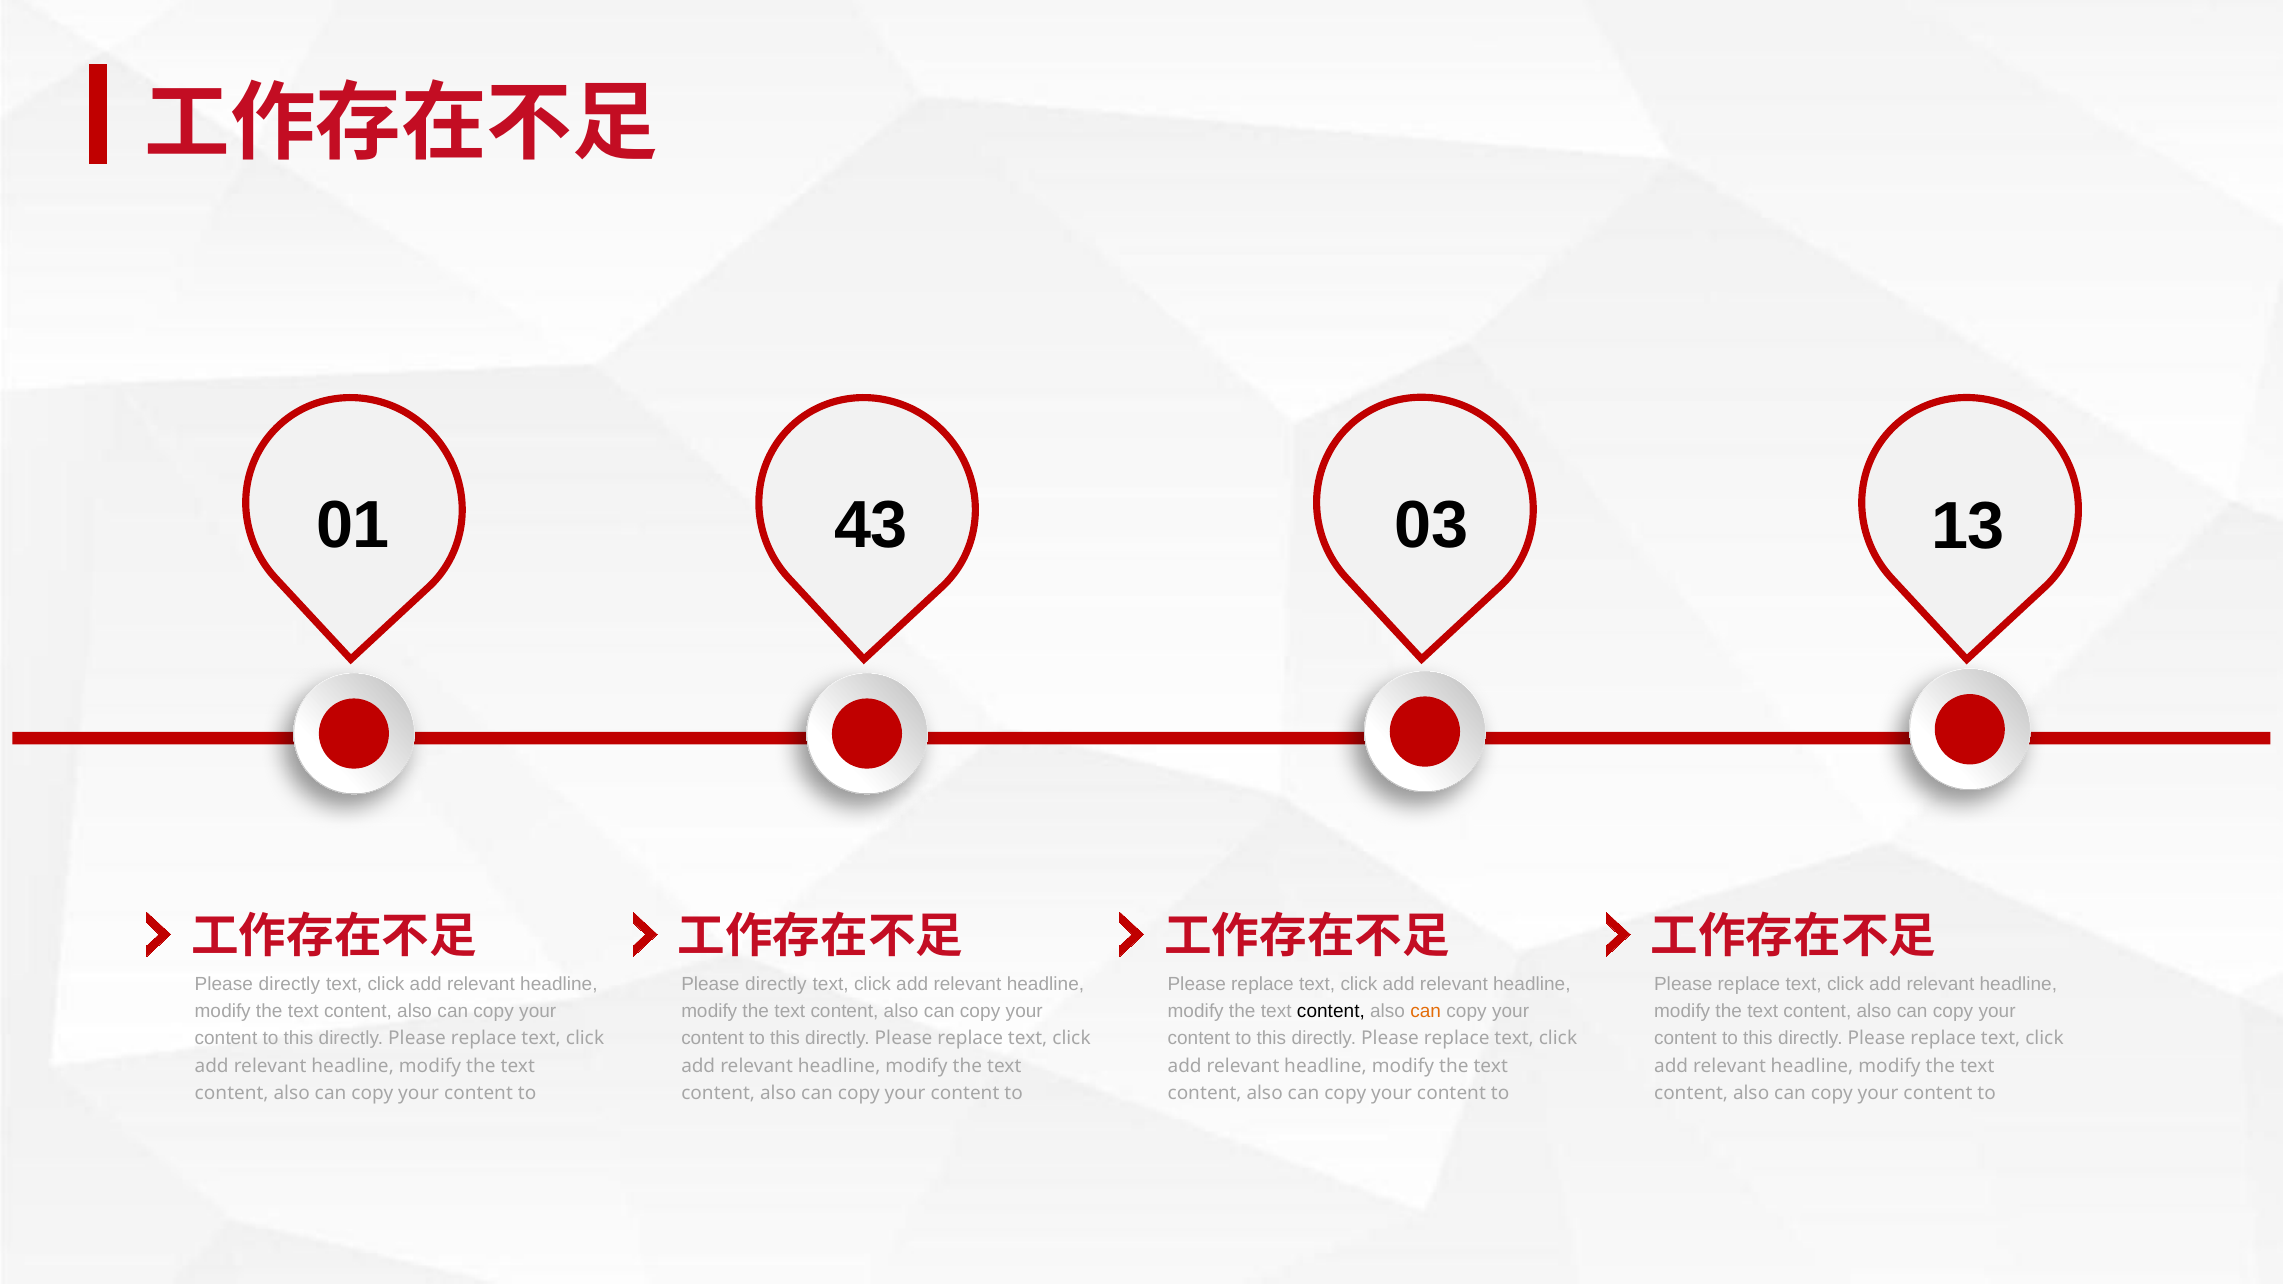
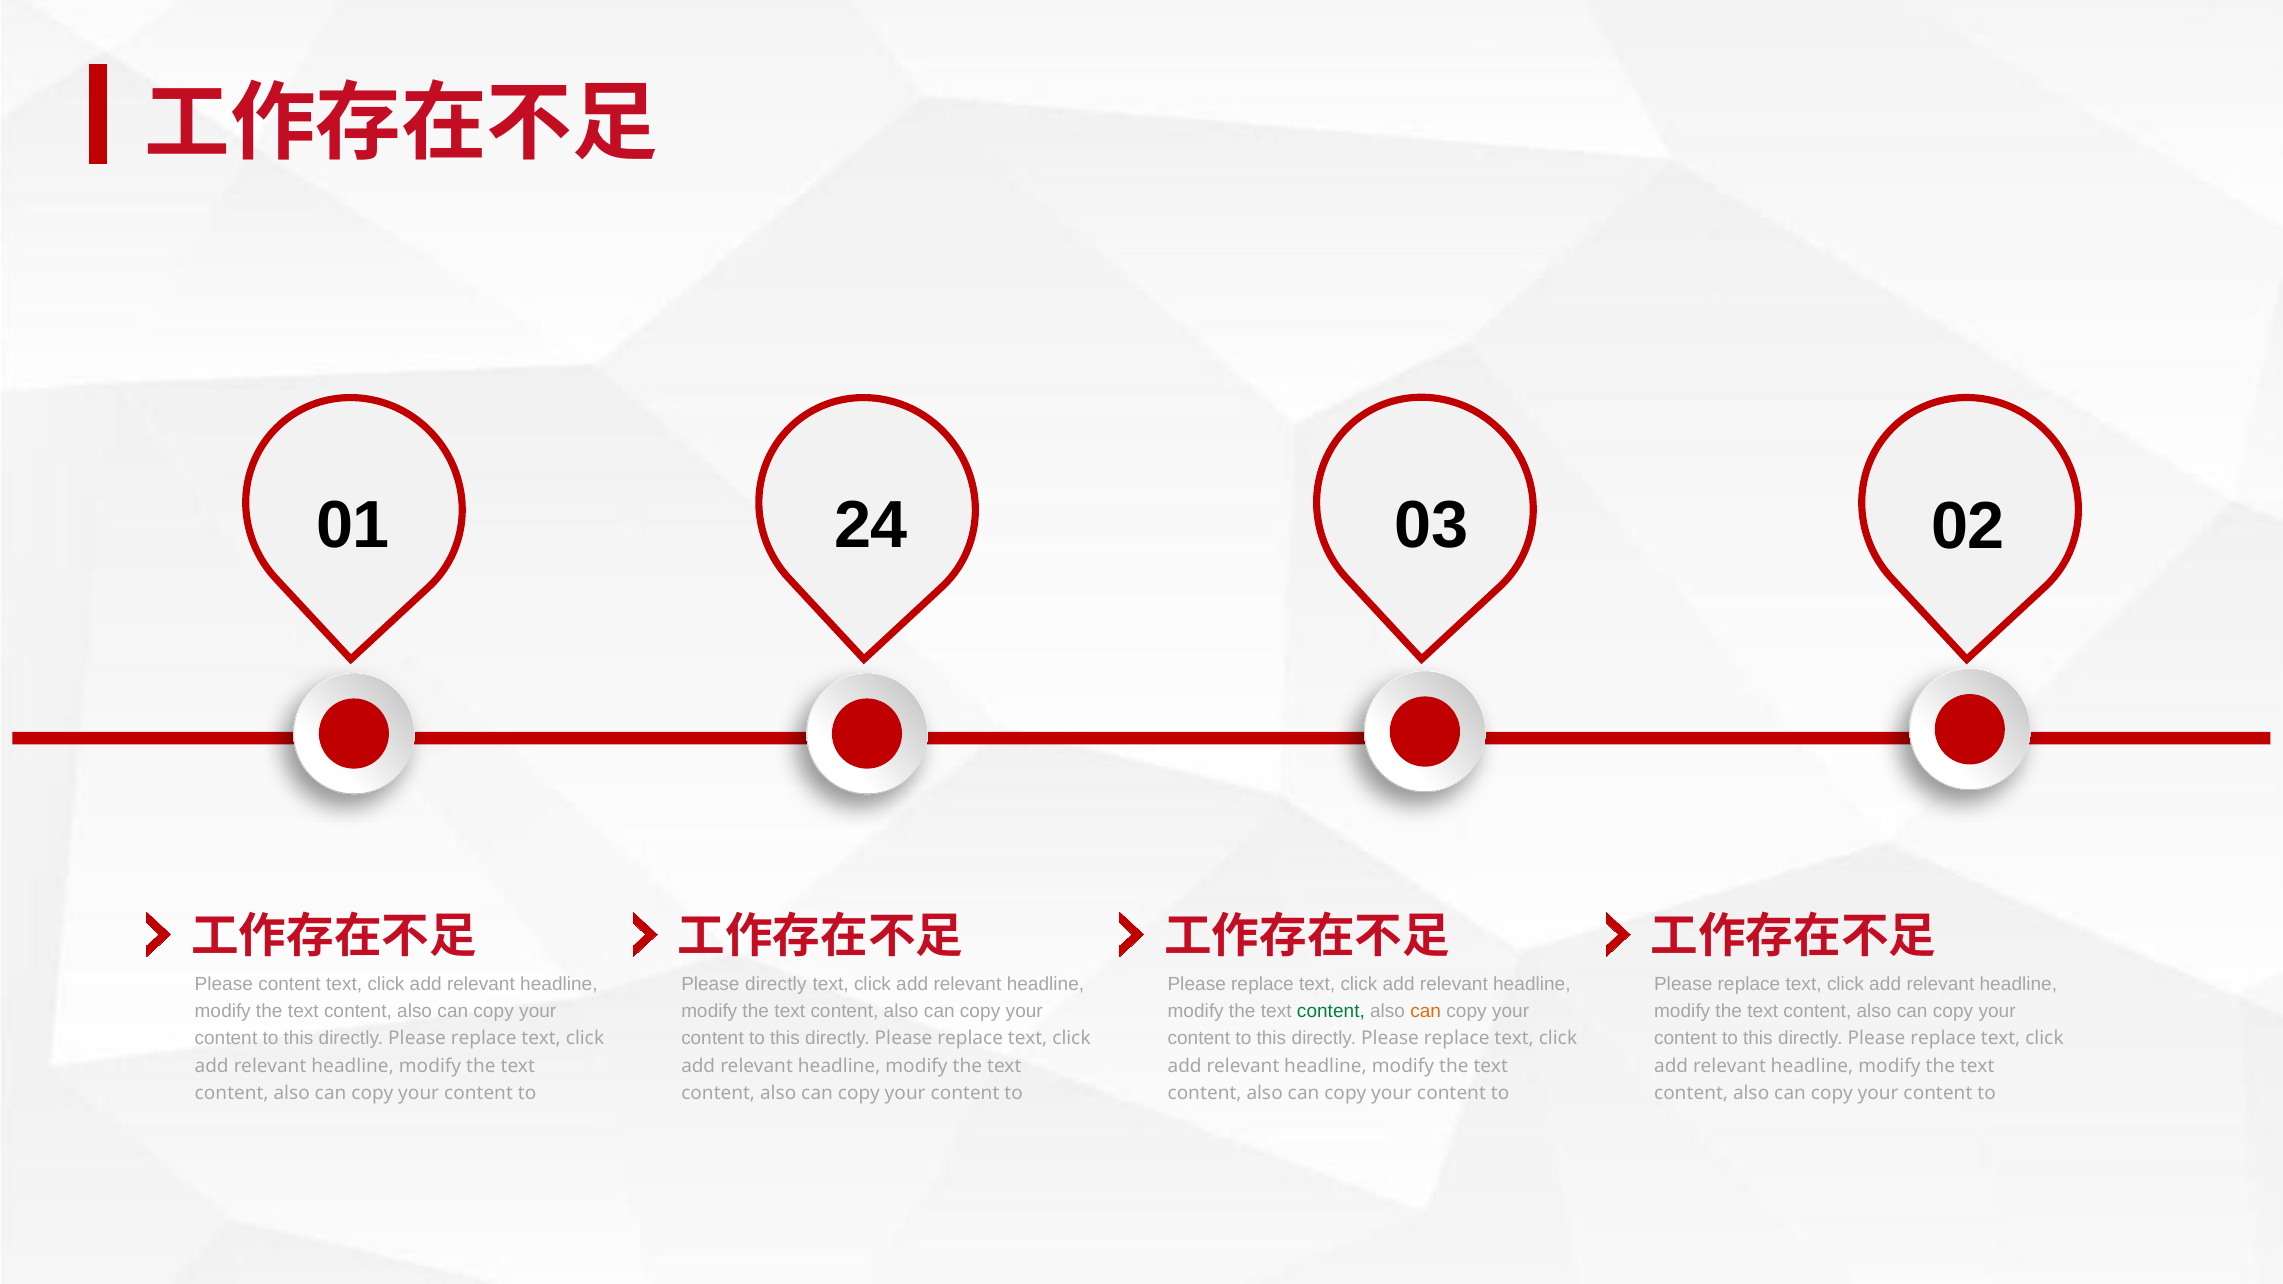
43: 43 -> 24
13: 13 -> 02
directly at (289, 984): directly -> content
content at (1331, 1011) colour: black -> green
